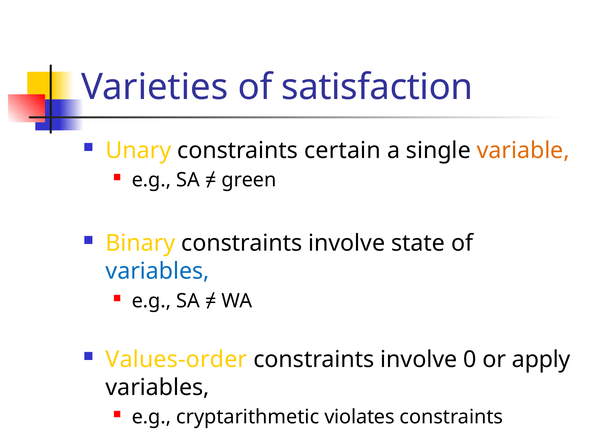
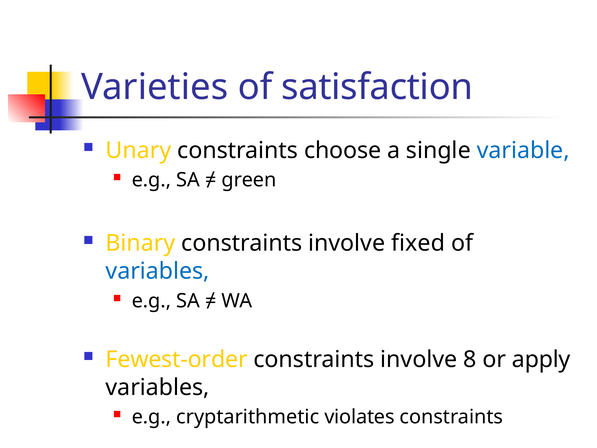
certain: certain -> choose
variable colour: orange -> blue
state: state -> fixed
Values-order: Values-order -> Fewest-order
0: 0 -> 8
